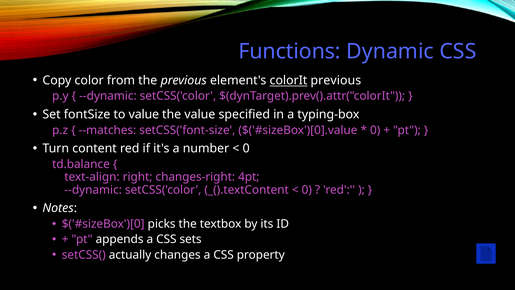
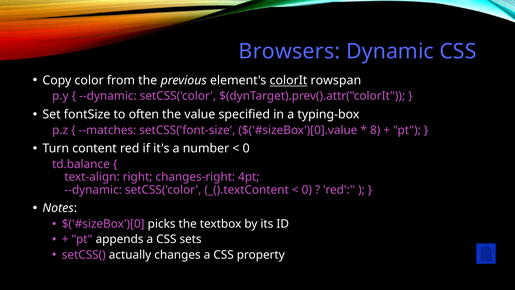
Functions: Functions -> Browsers
colorIt previous: previous -> rowspan
to value: value -> often
0 at (375, 130): 0 -> 8
